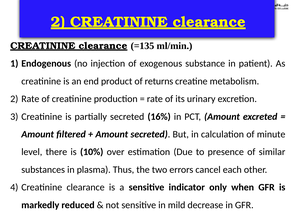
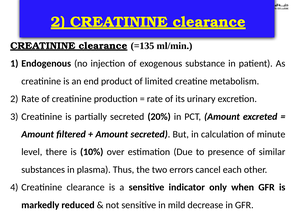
returns: returns -> limited
16%: 16% -> 20%
